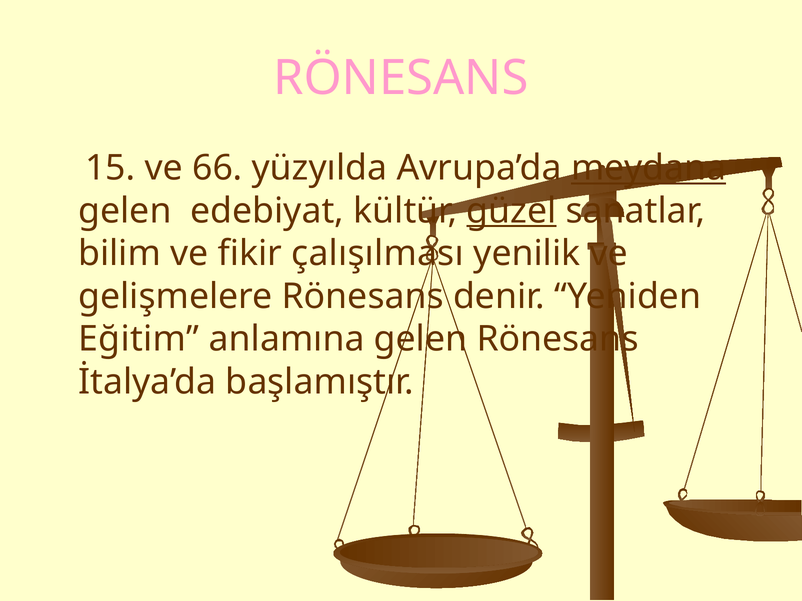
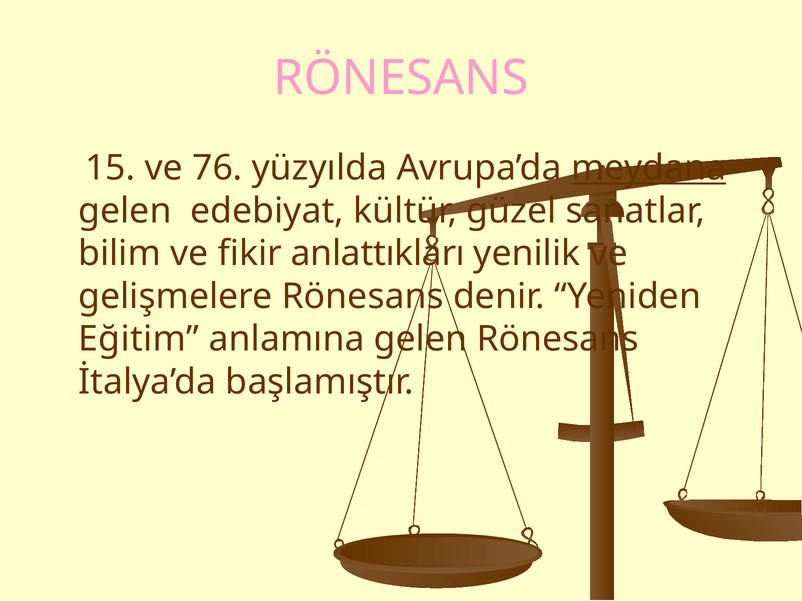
66: 66 -> 76
güzel underline: present -> none
çalışılması: çalışılması -> anlattıkları
